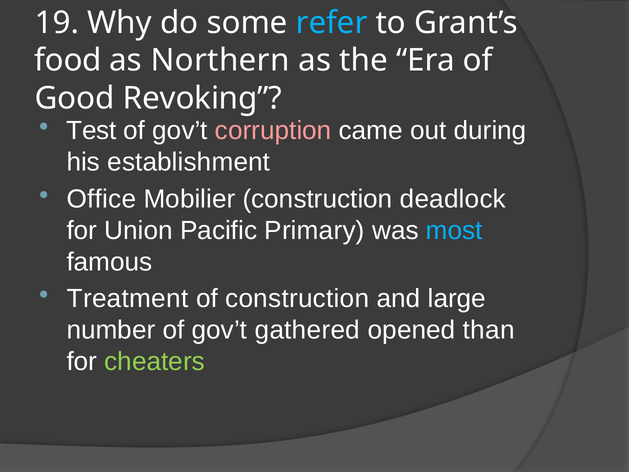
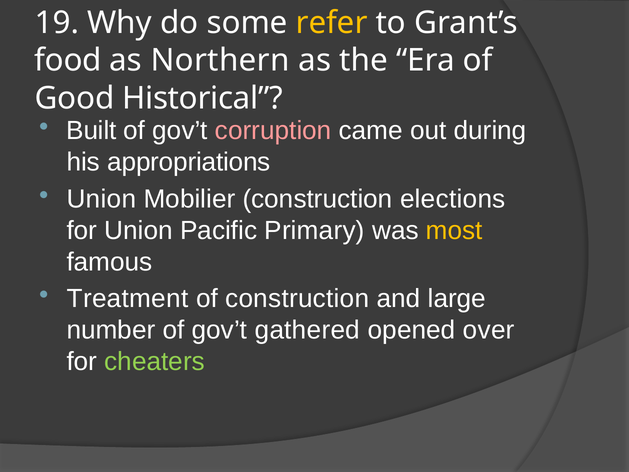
refer colour: light blue -> yellow
Revoking: Revoking -> Historical
Test: Test -> Built
establishment: establishment -> appropriations
Office at (101, 199): Office -> Union
deadlock: deadlock -> elections
most colour: light blue -> yellow
than: than -> over
